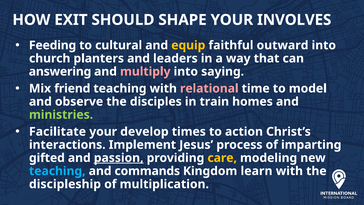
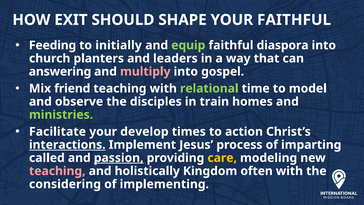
YOUR INVOLVES: INVOLVES -> FAITHFUL
cultural: cultural -> initially
equip colour: yellow -> light green
outward: outward -> diaspora
saying: saying -> gospel
relational colour: pink -> light green
interactions underline: none -> present
gifted: gifted -> called
teaching at (57, 171) colour: light blue -> pink
commands: commands -> holistically
learn: learn -> often
discipleship: discipleship -> considering
multiplication: multiplication -> implementing
